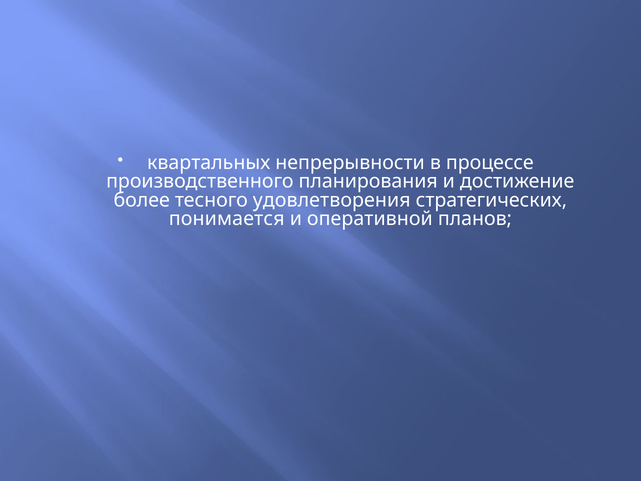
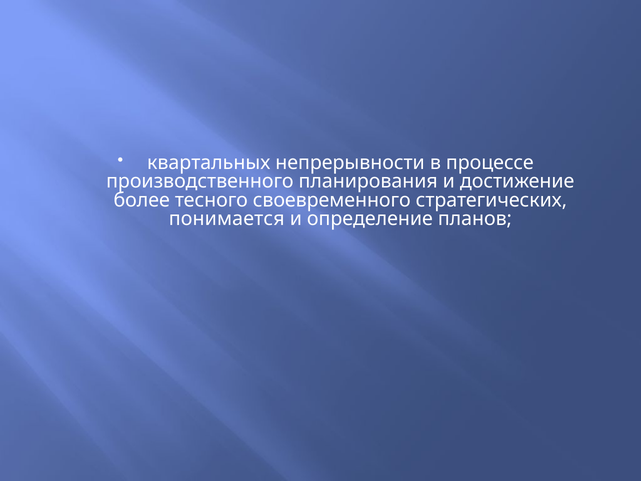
удовлетворения: удовлетворения -> своевременного
оперативной: оперативной -> определение
